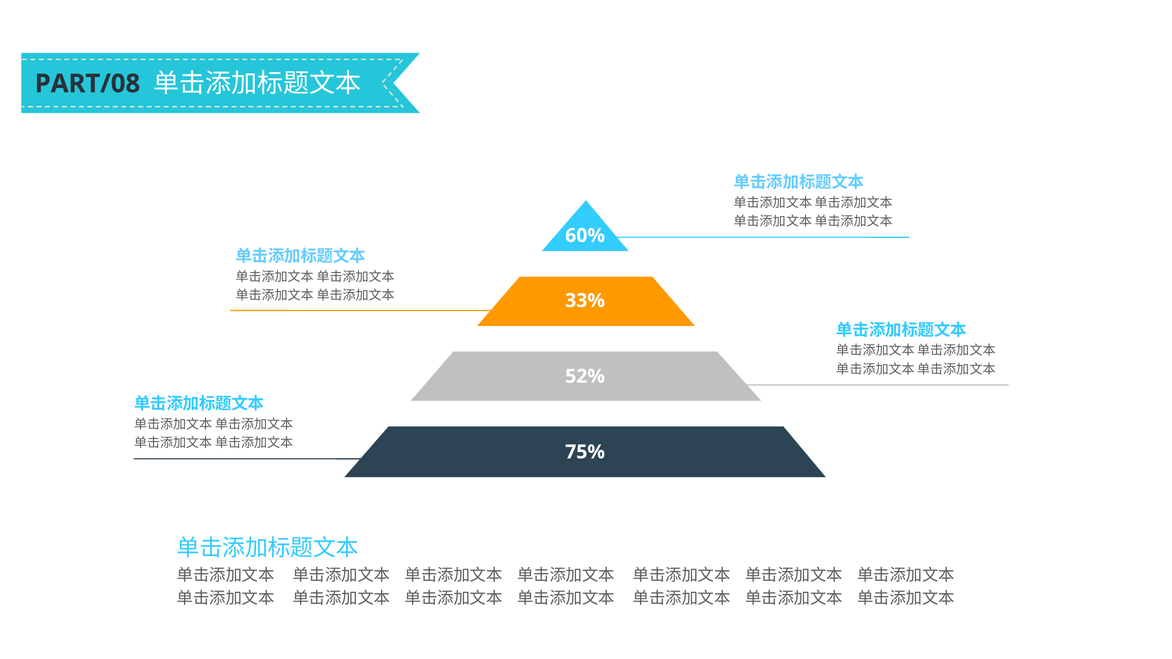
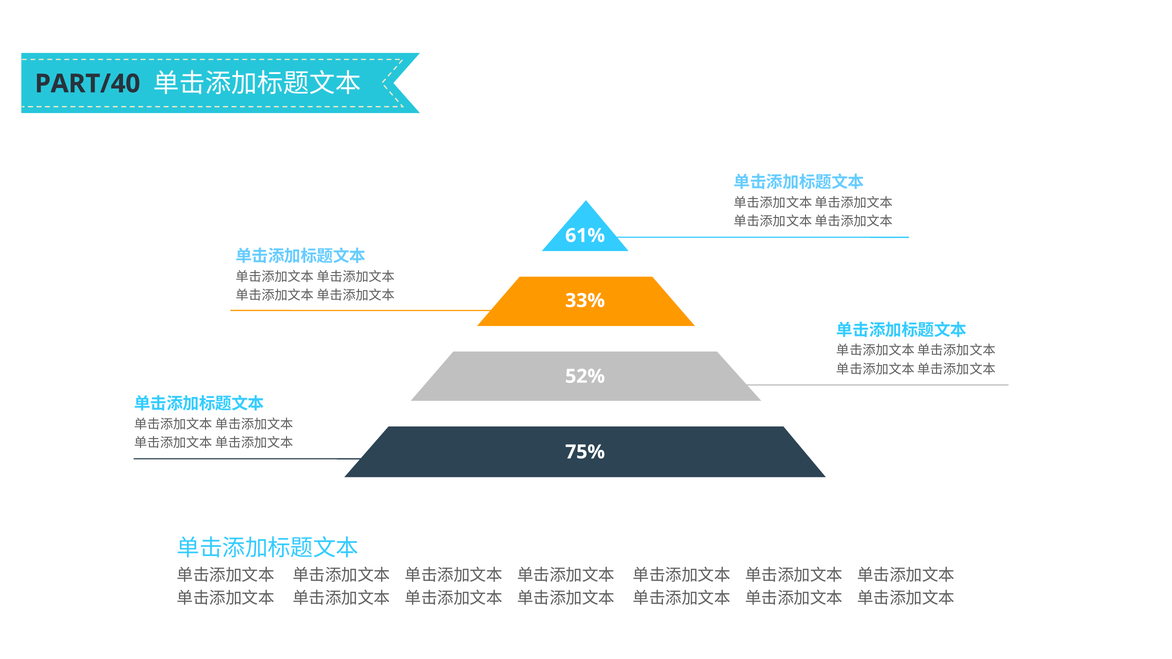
PART/08: PART/08 -> PART/40
60%: 60% -> 61%
